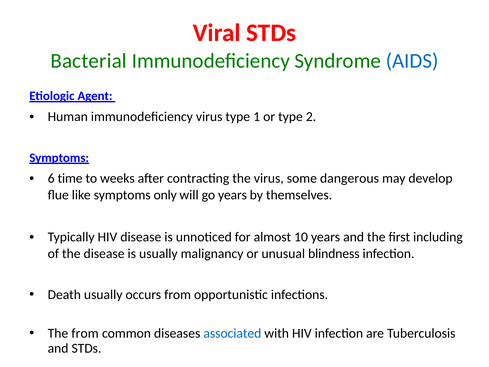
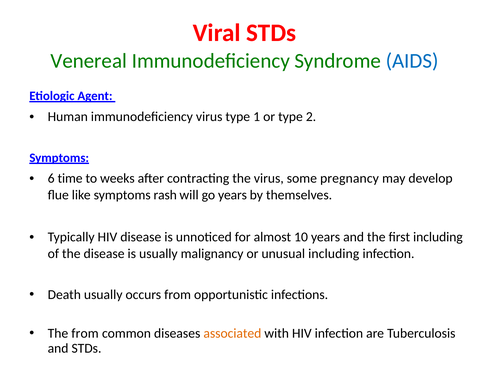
Bacterial: Bacterial -> Venereal
dangerous: dangerous -> pregnancy
only: only -> rash
unusual blindness: blindness -> including
associated colour: blue -> orange
